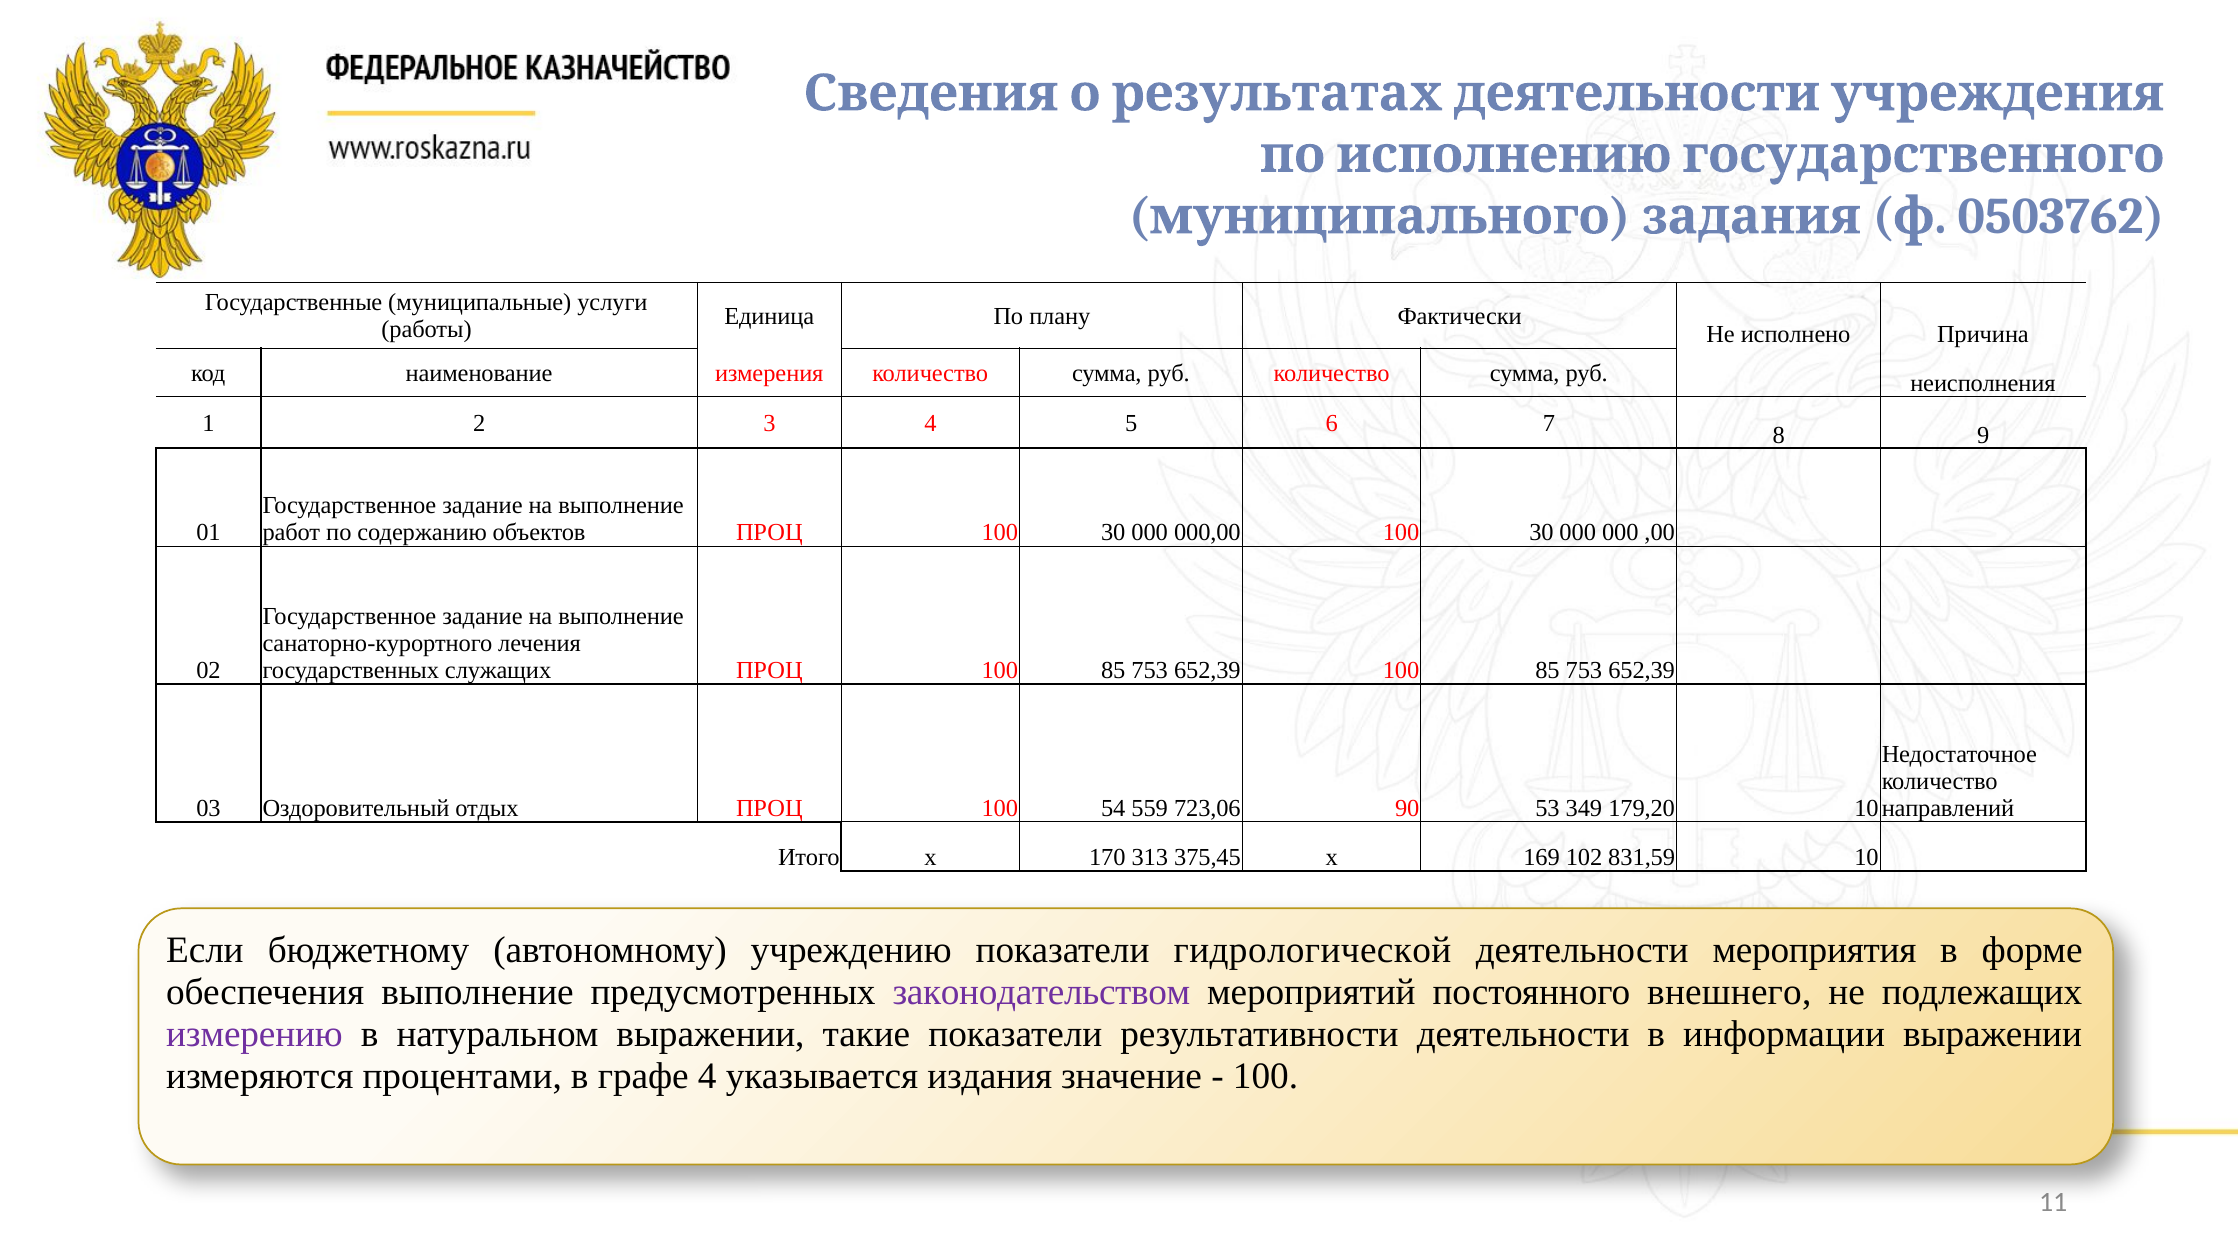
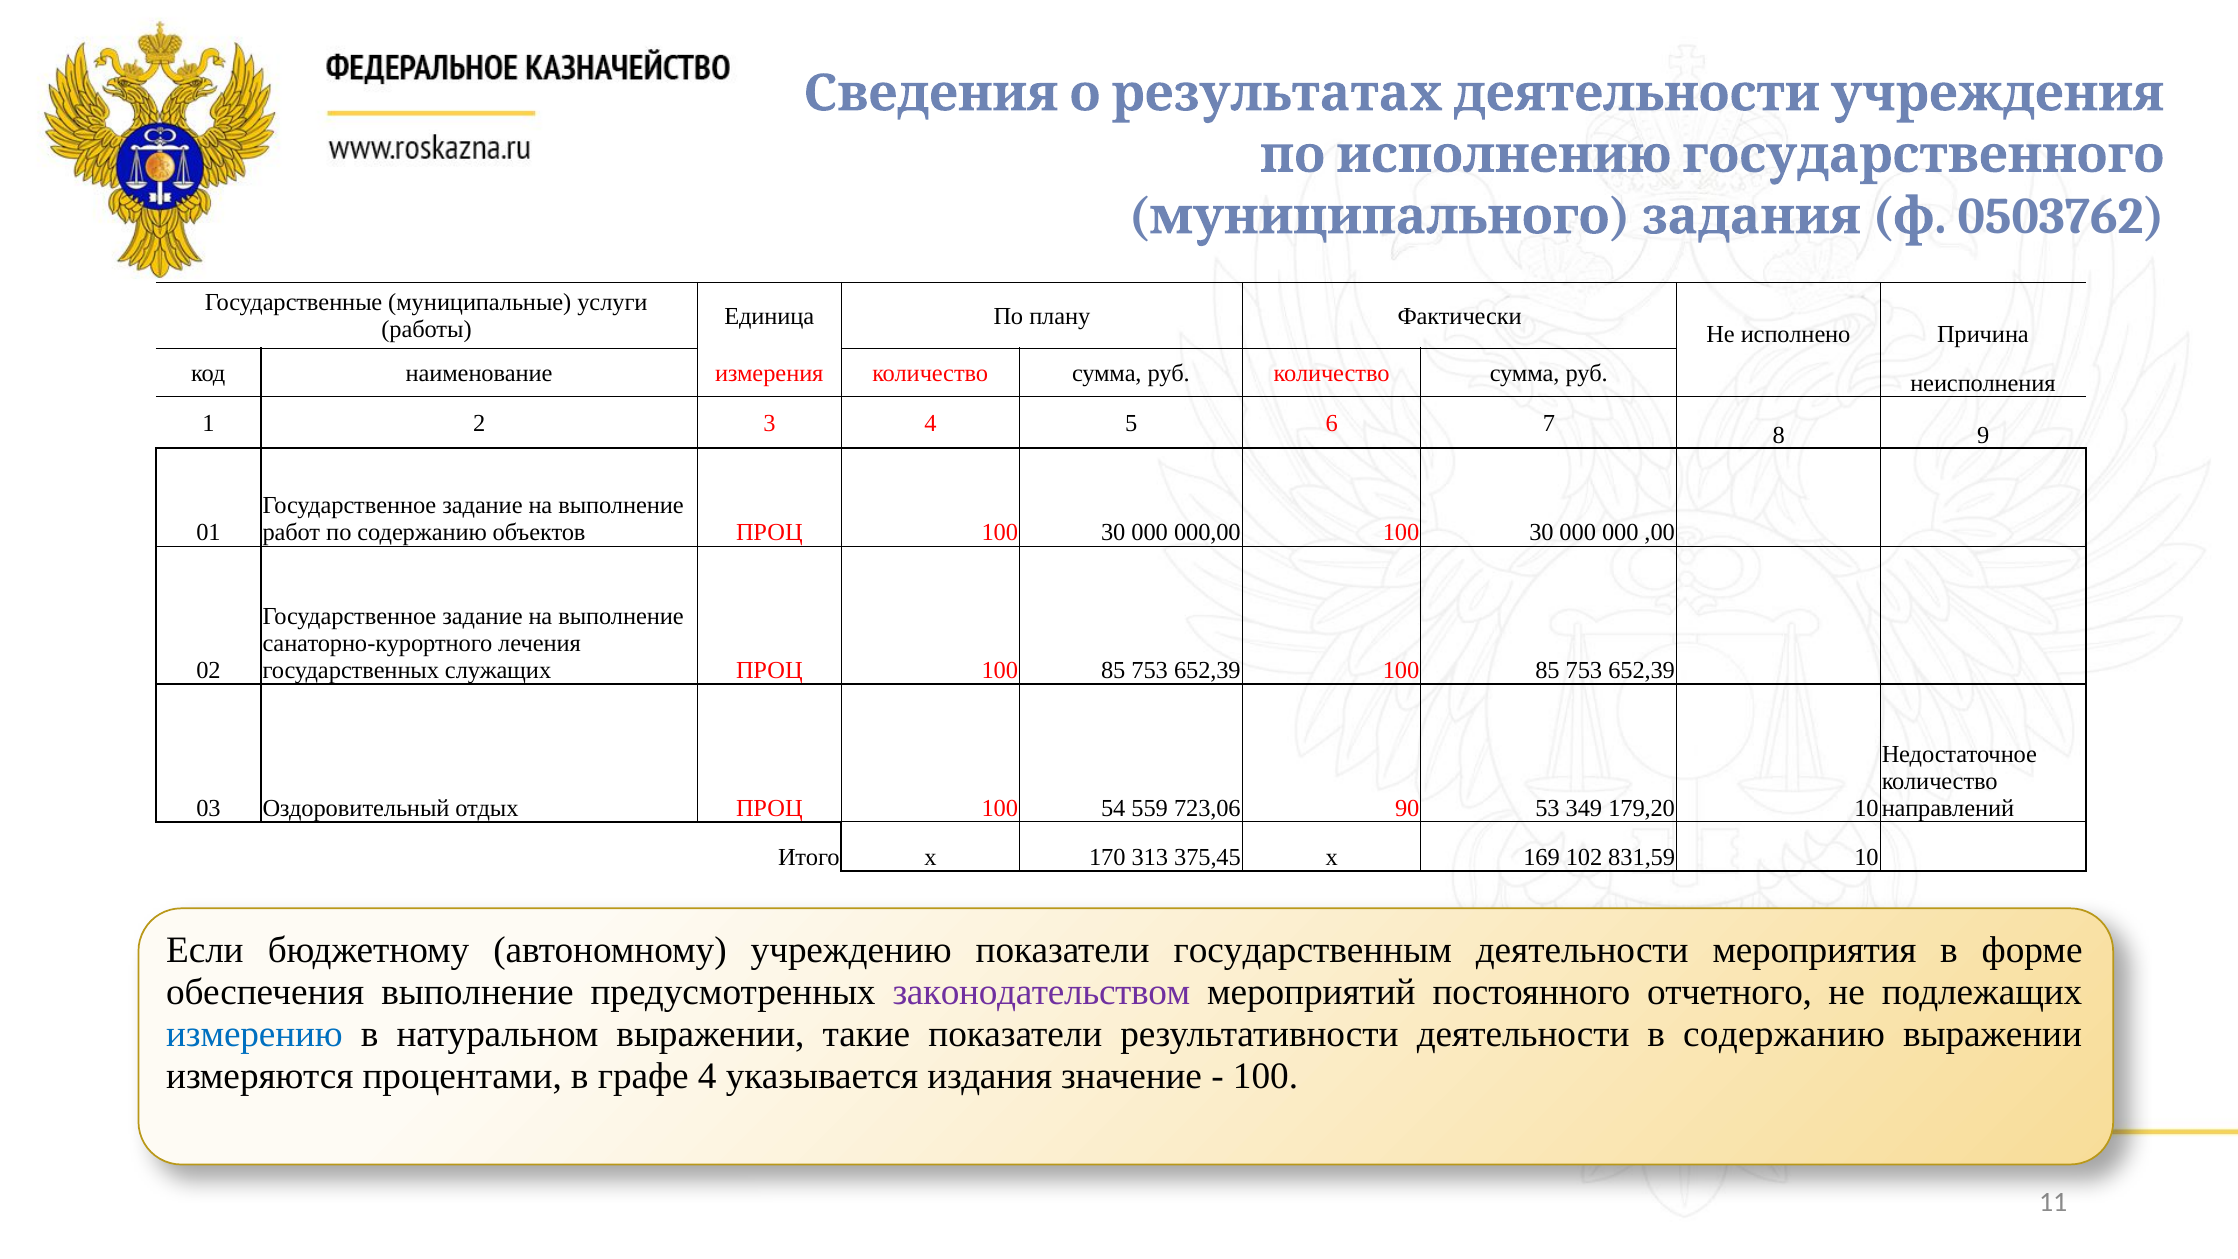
гидрологической: гидрологической -> государственным
внешнего: внешнего -> отчетного
измерению colour: purple -> blue
в информации: информации -> содержанию
